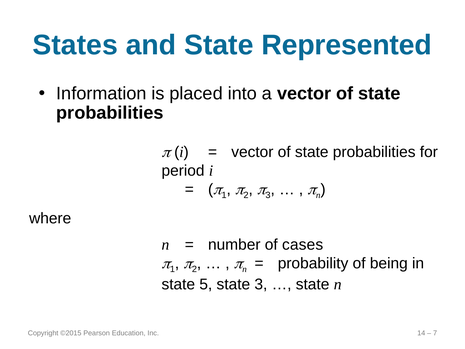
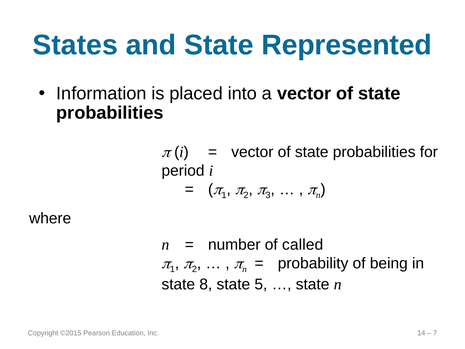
cases: cases -> called
5: 5 -> 8
state 3: 3 -> 5
